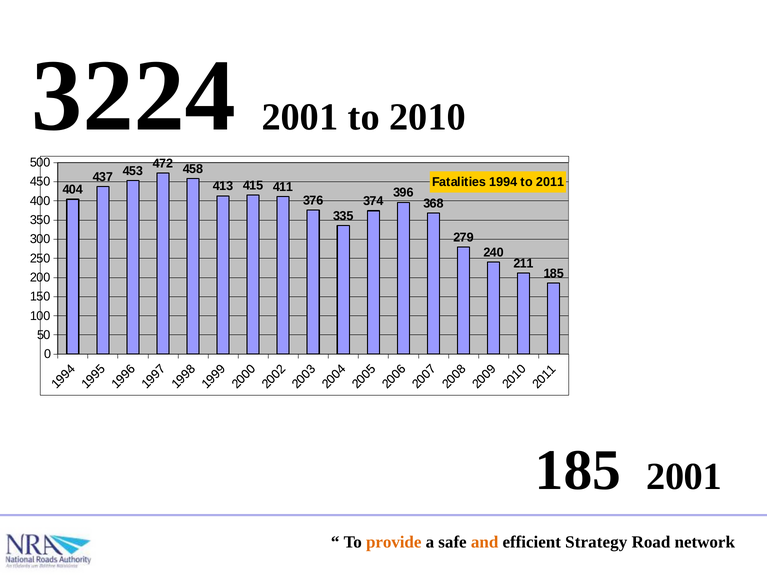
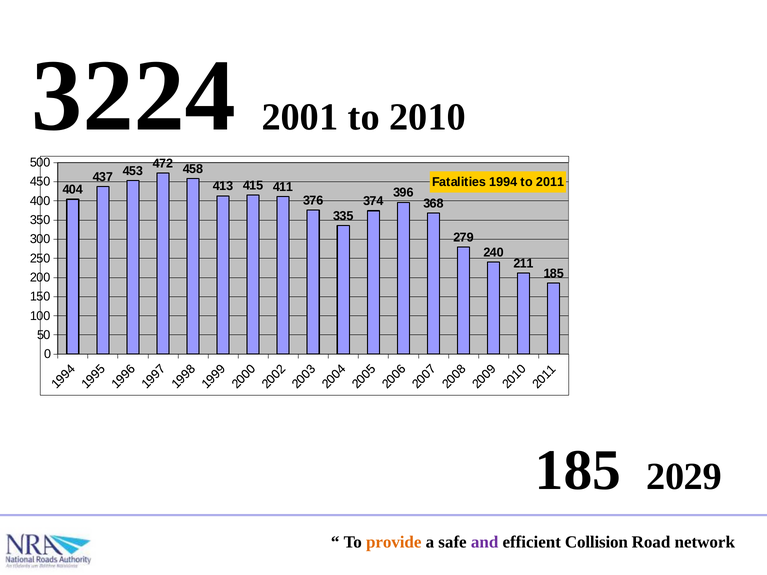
185 2001: 2001 -> 2029
and colour: orange -> purple
Strategy: Strategy -> Collision
